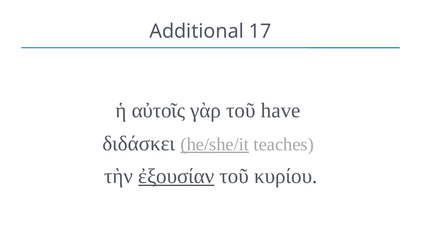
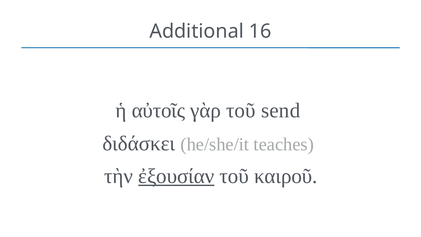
17: 17 -> 16
have: have -> send
he/she/it underline: present -> none
κυρίου: κυρίου -> καιροῦ
